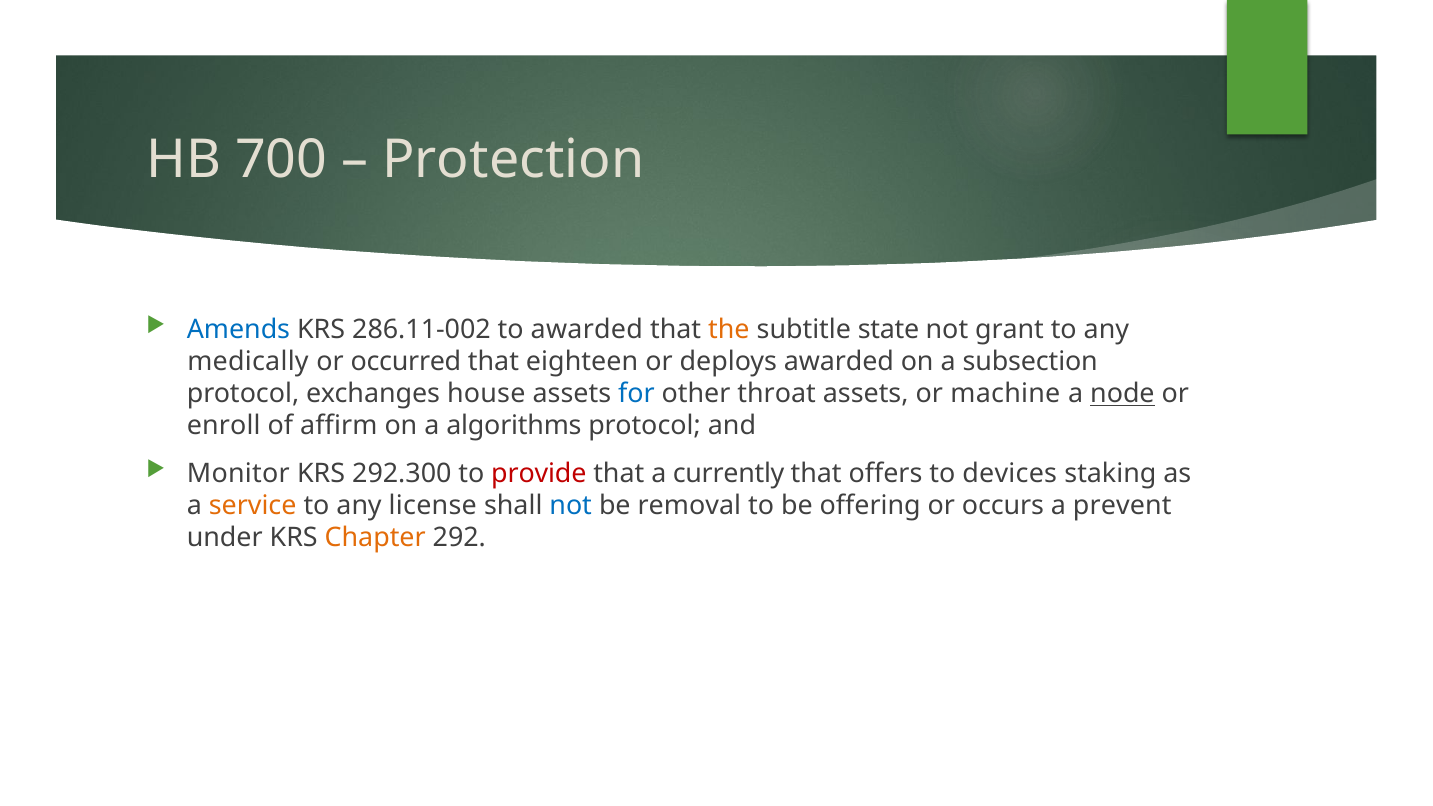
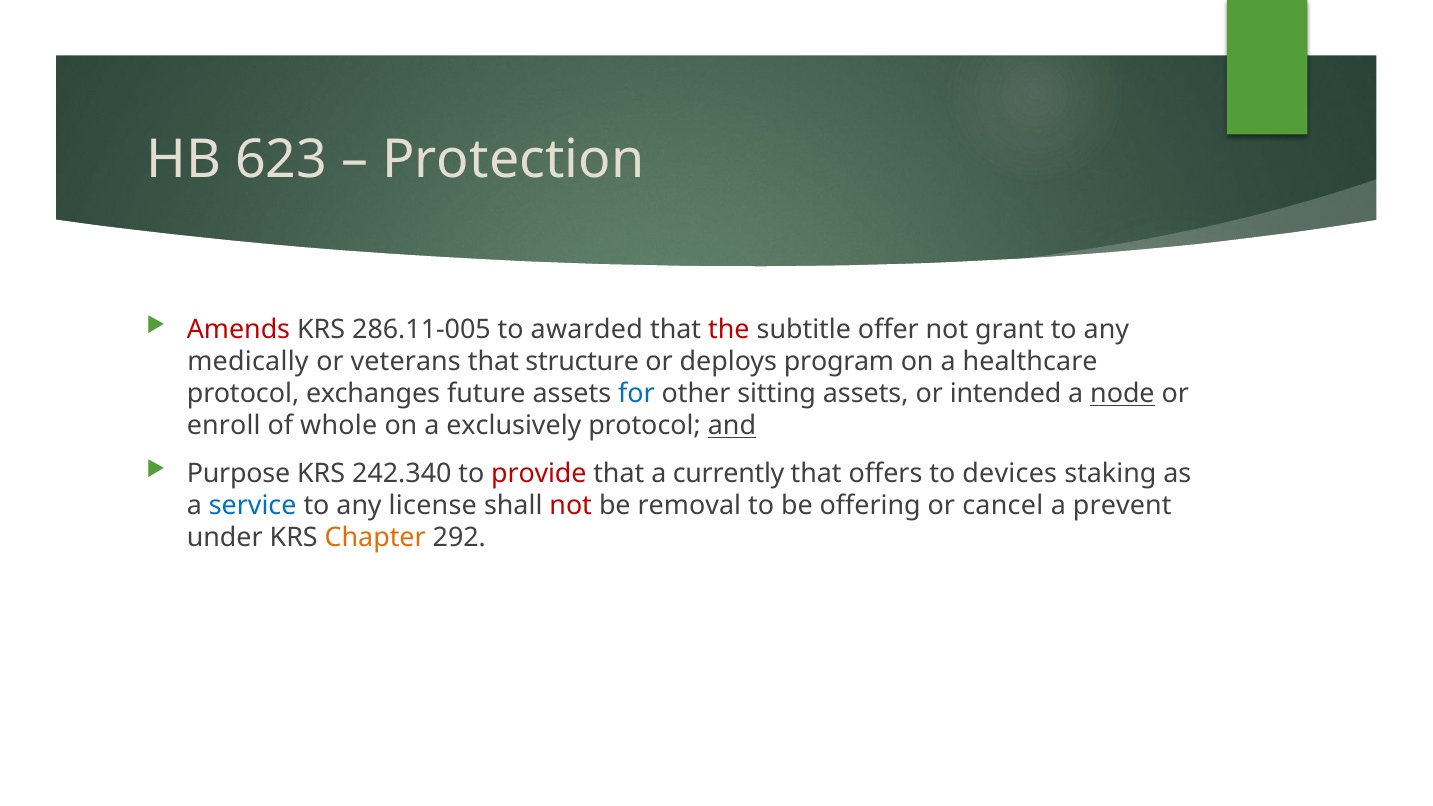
700: 700 -> 623
Amends colour: blue -> red
286.11-002: 286.11-002 -> 286.11-005
the colour: orange -> red
state: state -> offer
occurred: occurred -> veterans
eighteen: eighteen -> structure
deploys awarded: awarded -> program
subsection: subsection -> healthcare
house: house -> future
throat: throat -> sitting
machine: machine -> intended
affirm: affirm -> whole
algorithms: algorithms -> exclusively
and underline: none -> present
Monitor: Monitor -> Purpose
292.300: 292.300 -> 242.340
service colour: orange -> blue
not at (571, 506) colour: blue -> red
occurs: occurs -> cancel
